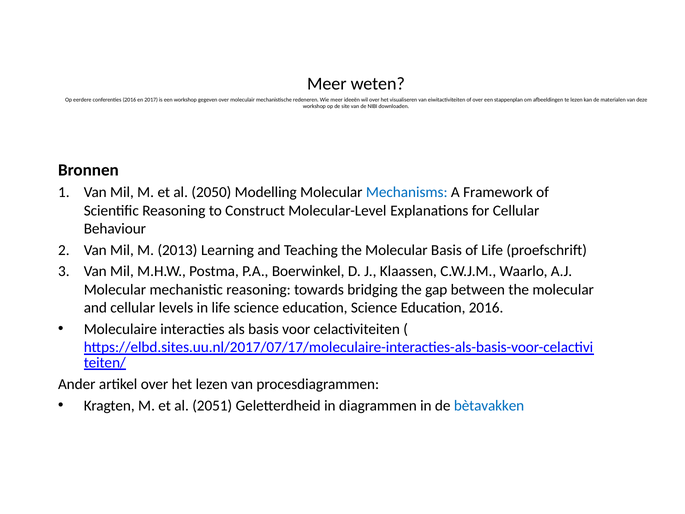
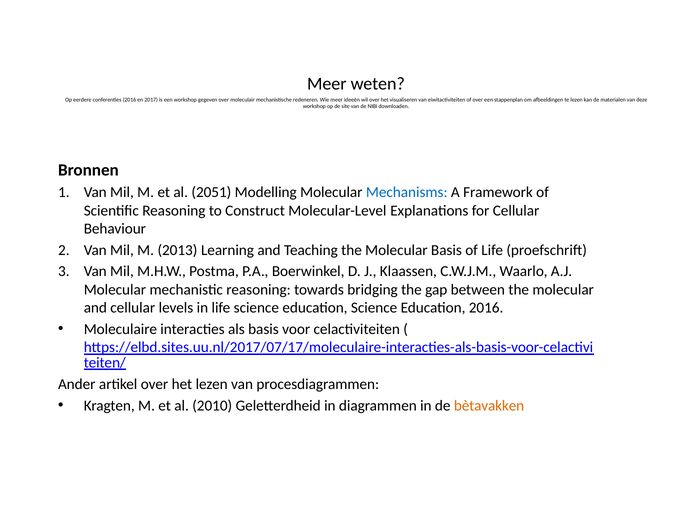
2050: 2050 -> 2051
2051: 2051 -> 2010
bètavakken colour: blue -> orange
